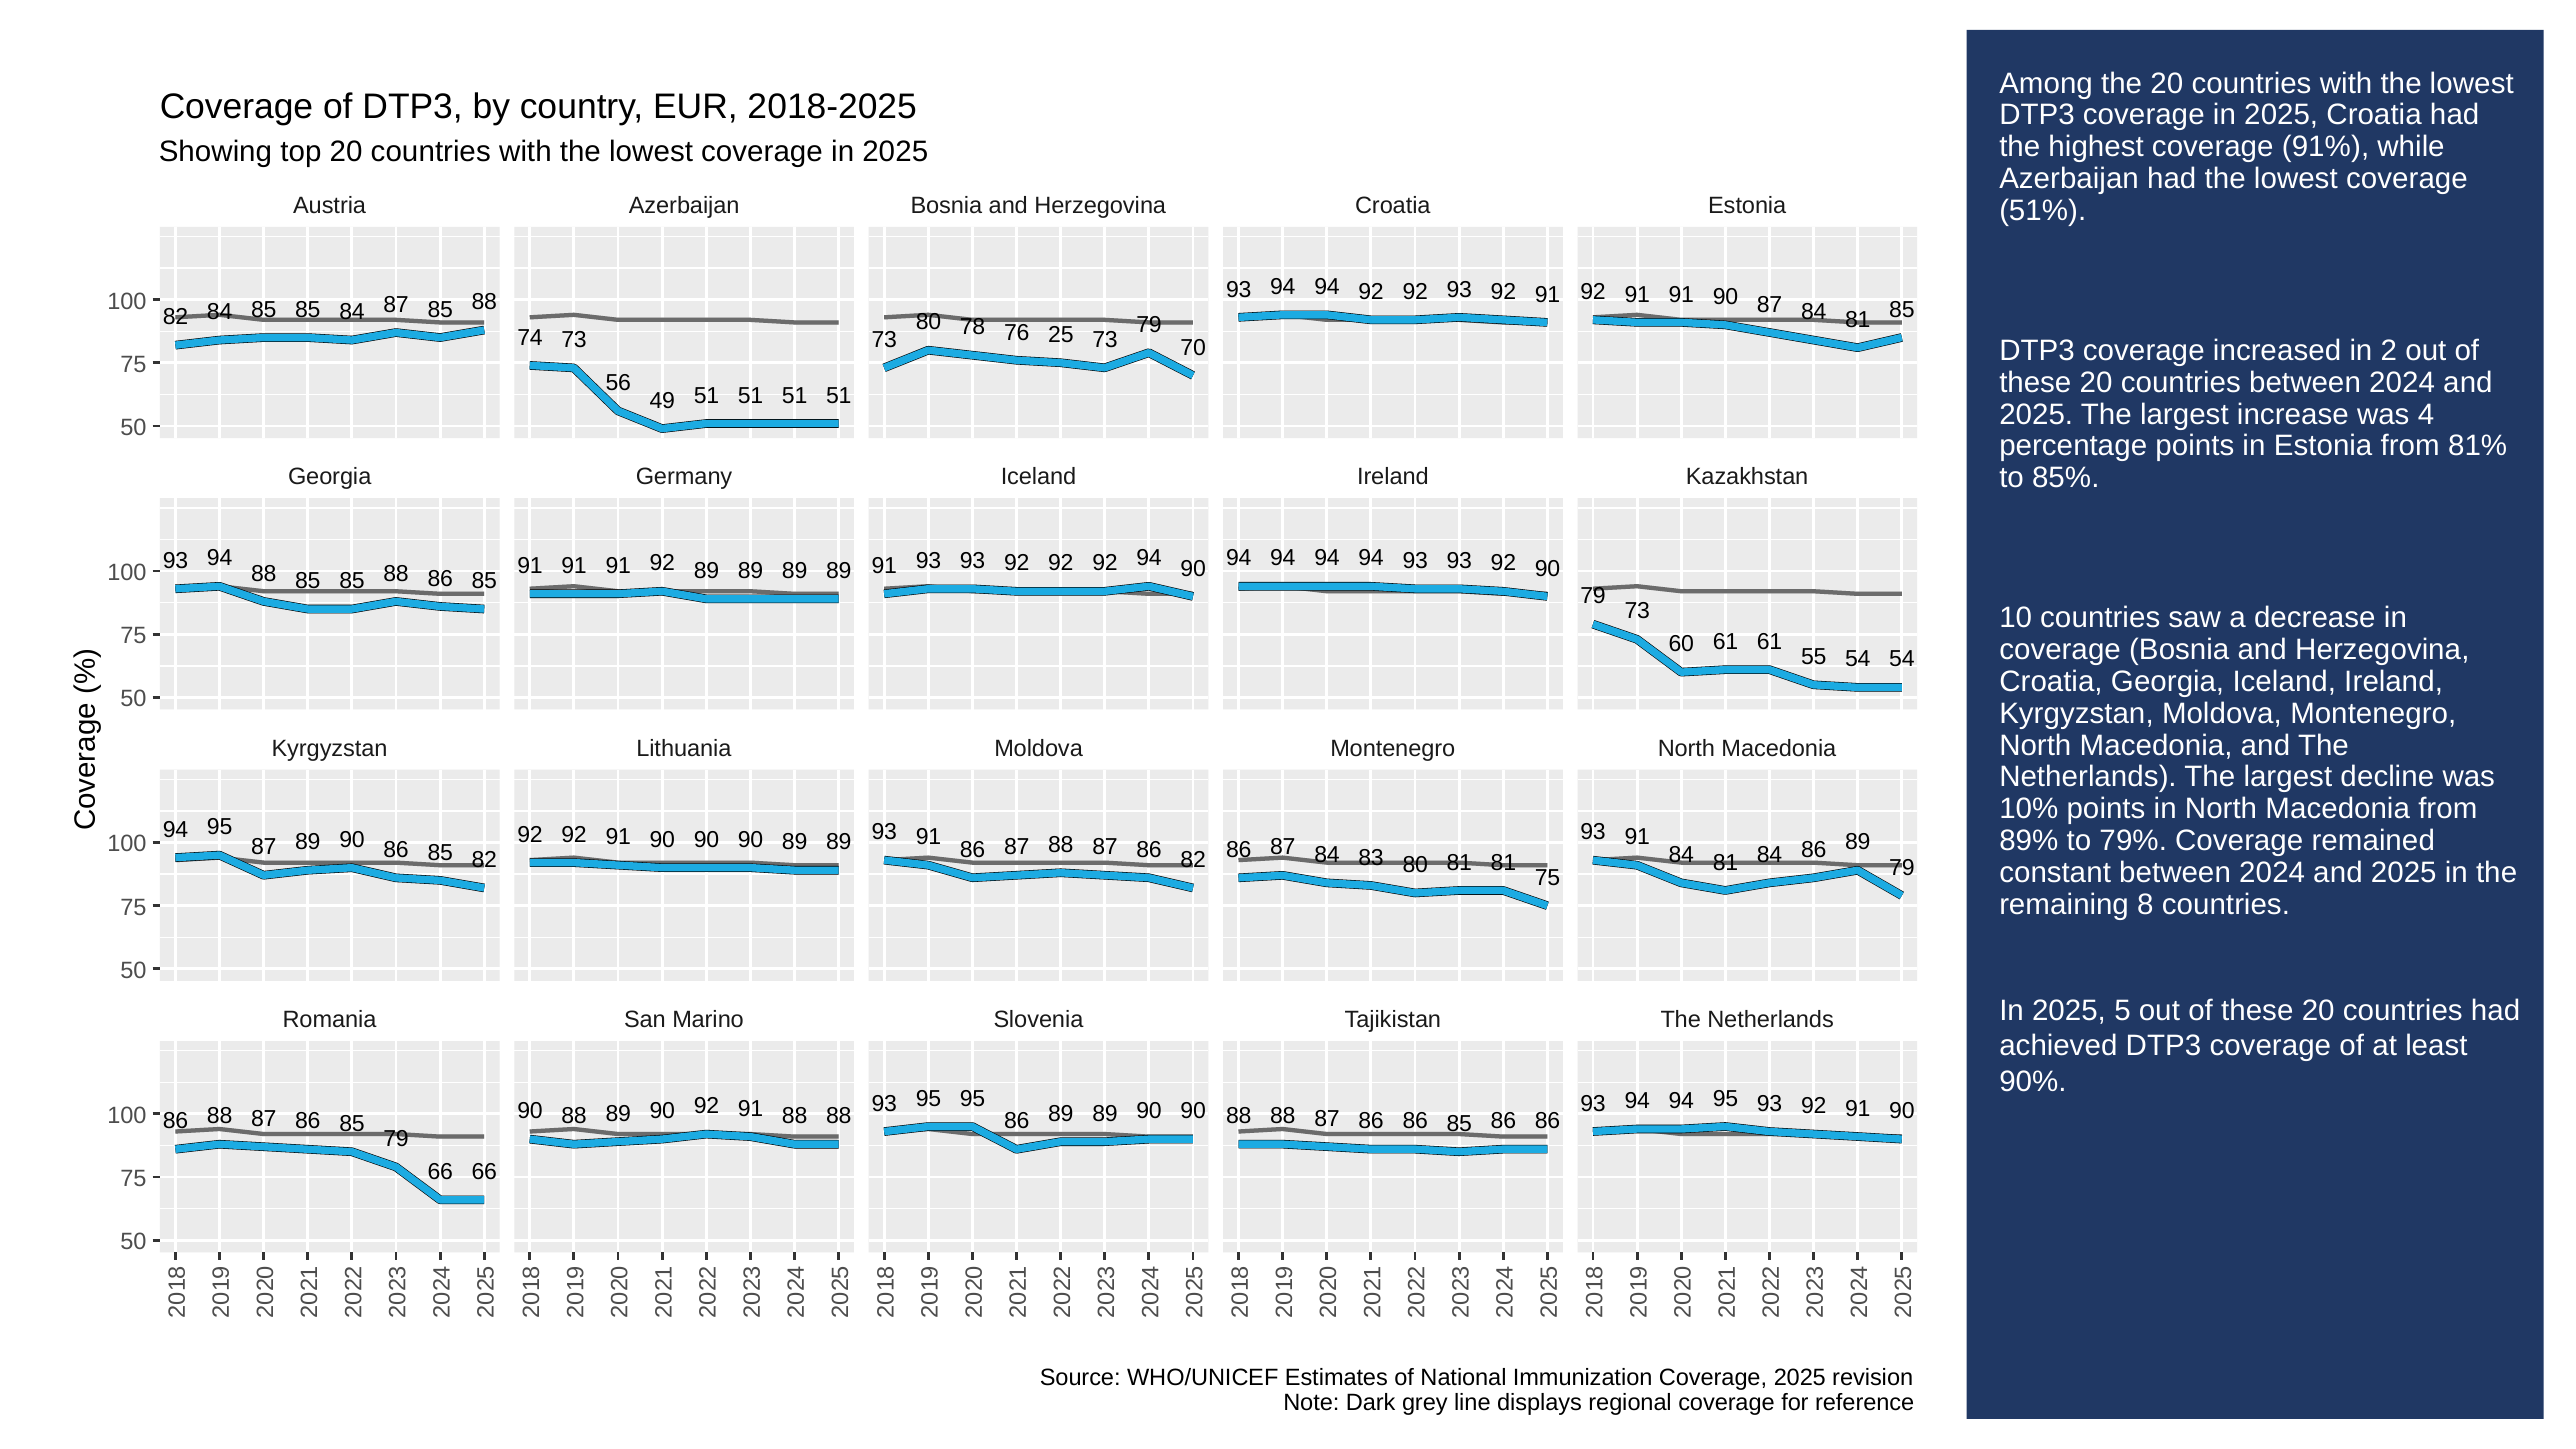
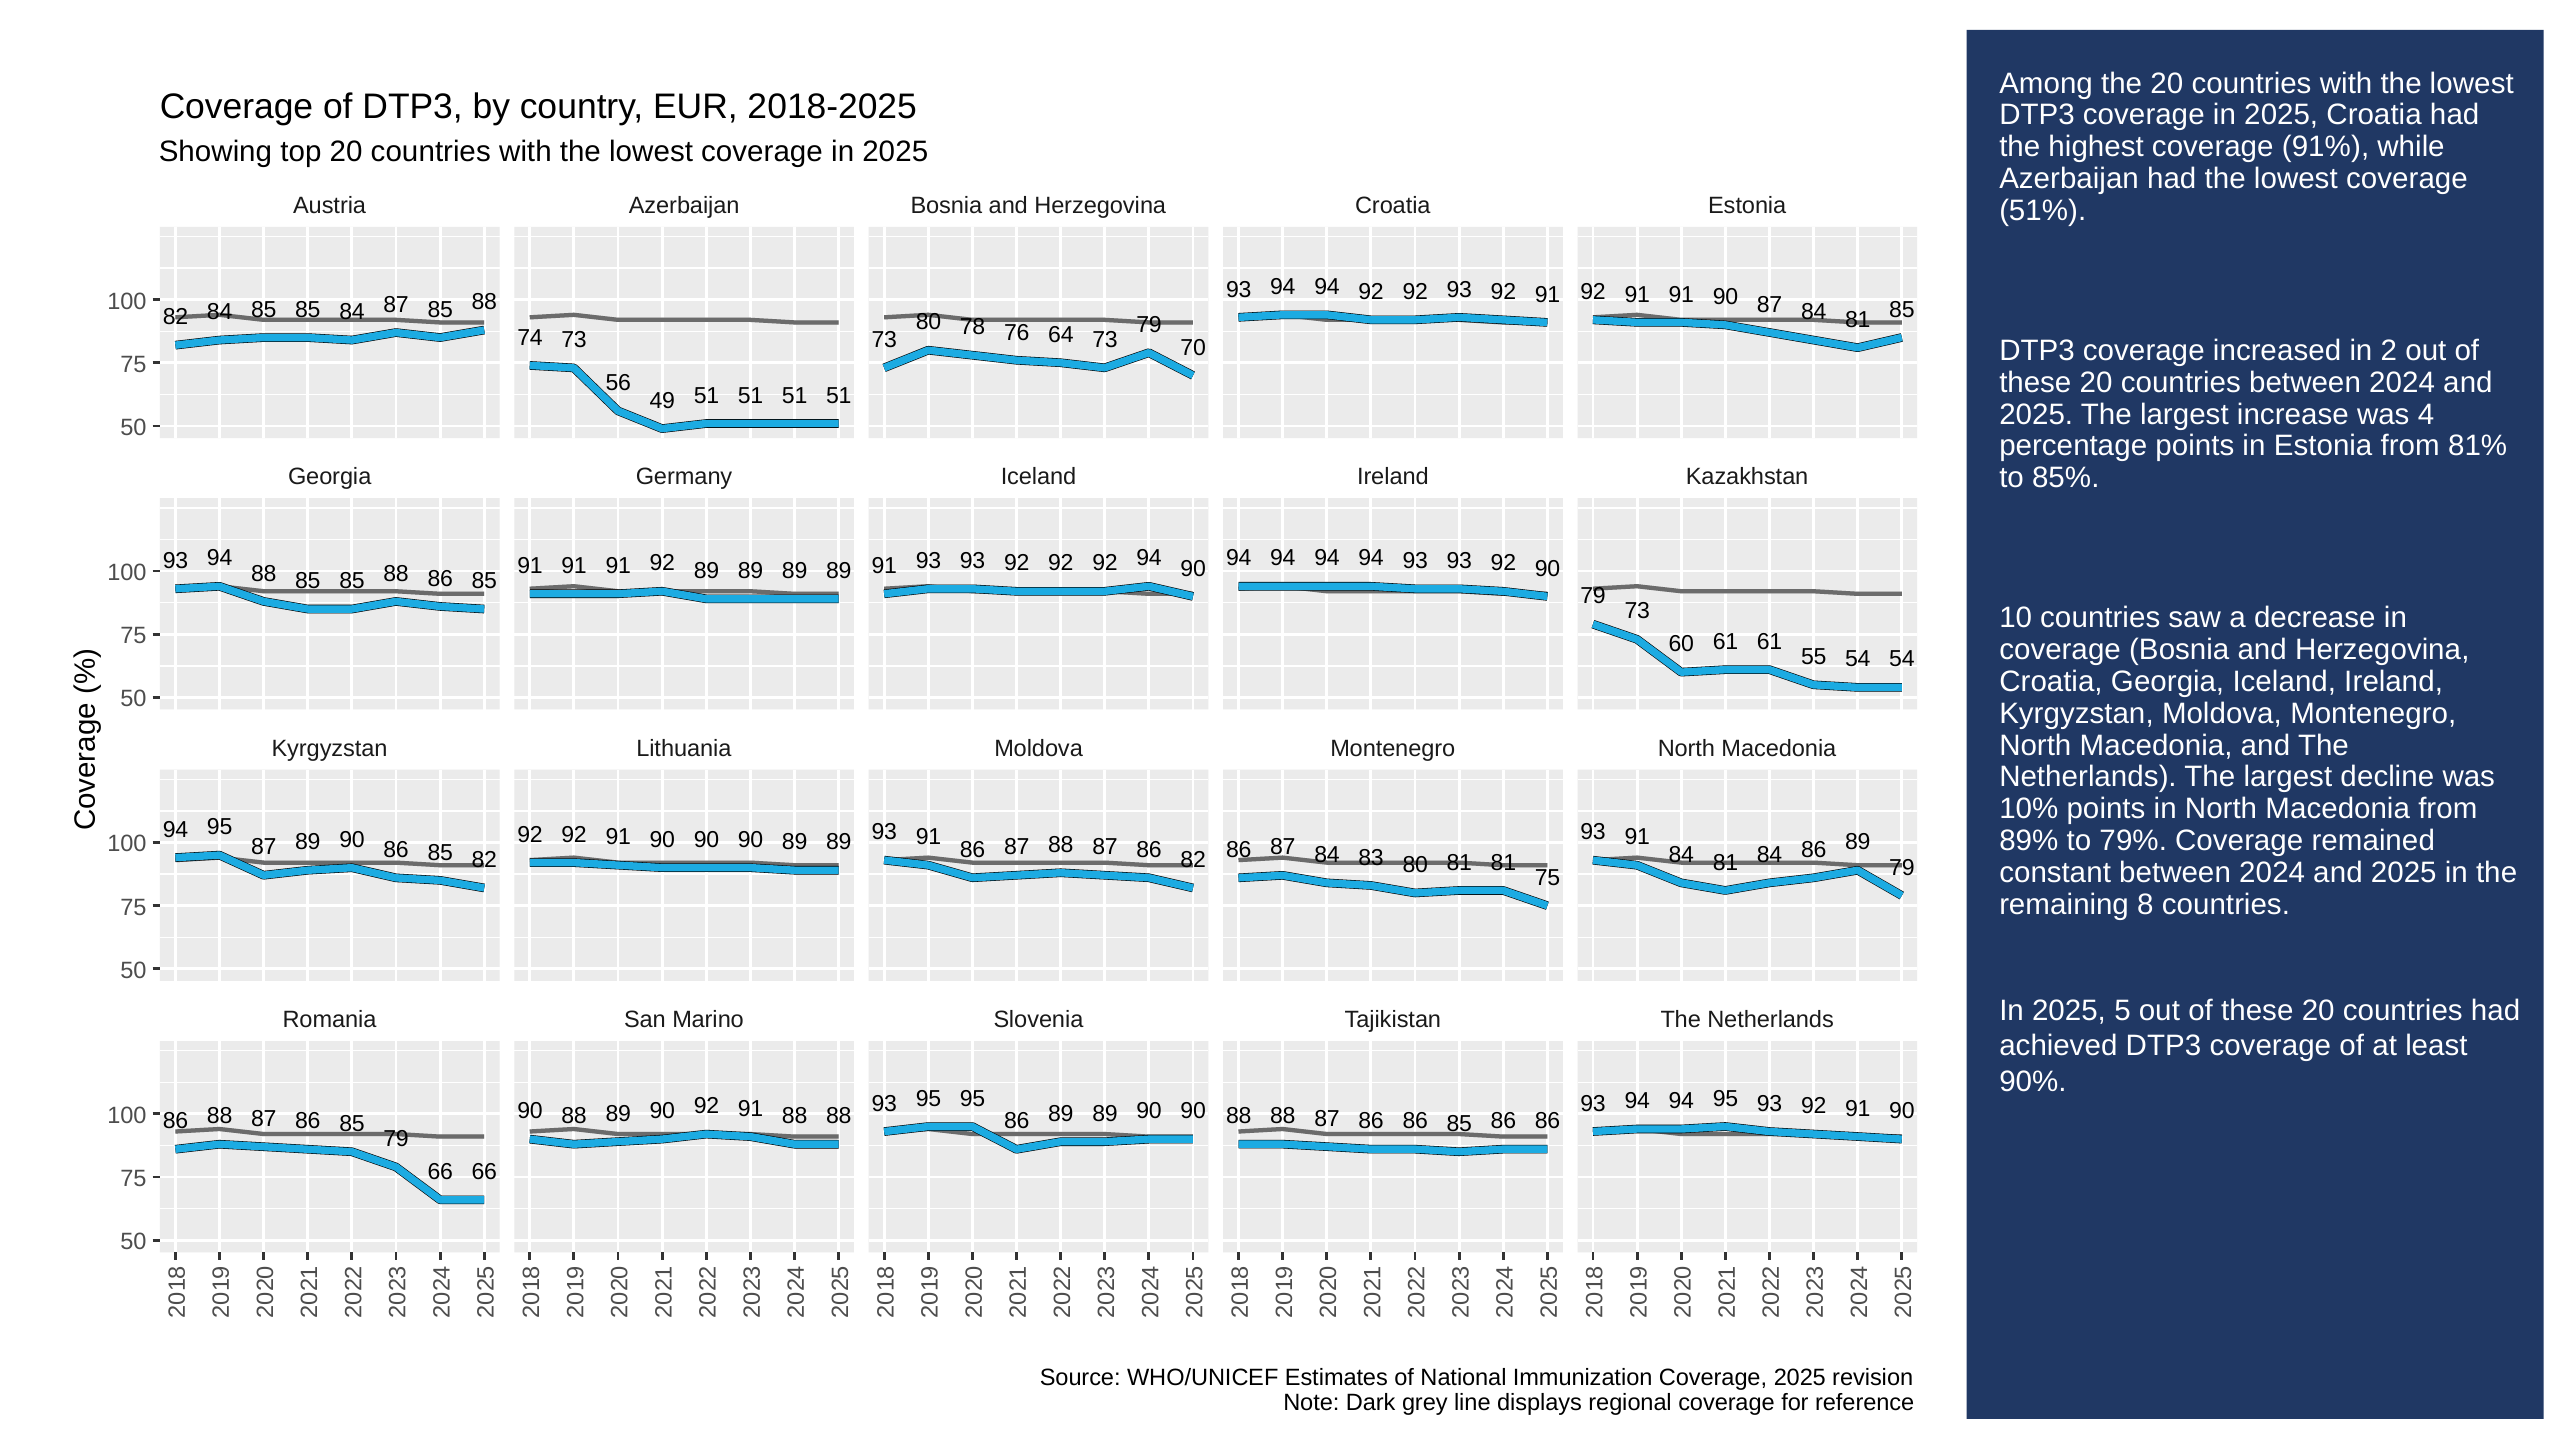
25: 25 -> 64
